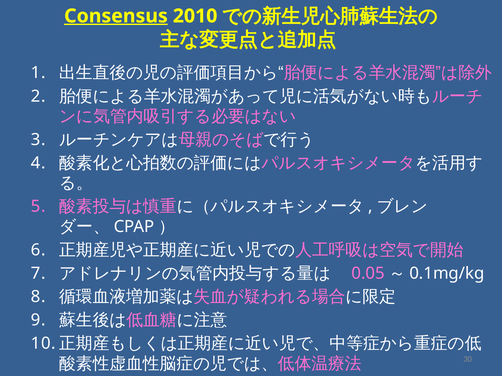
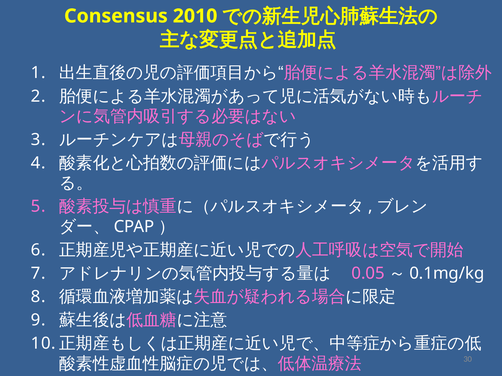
Consensus underline: present -> none
